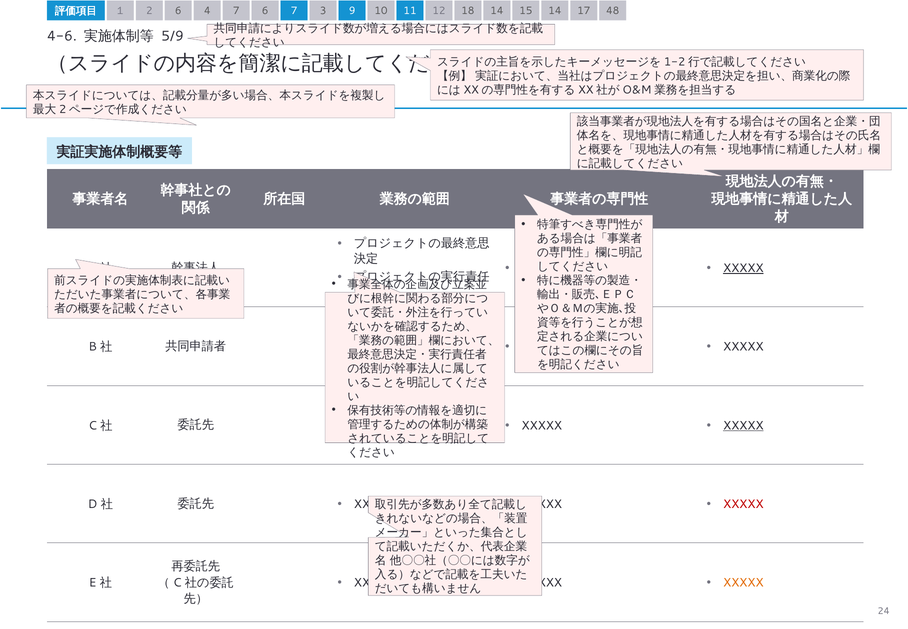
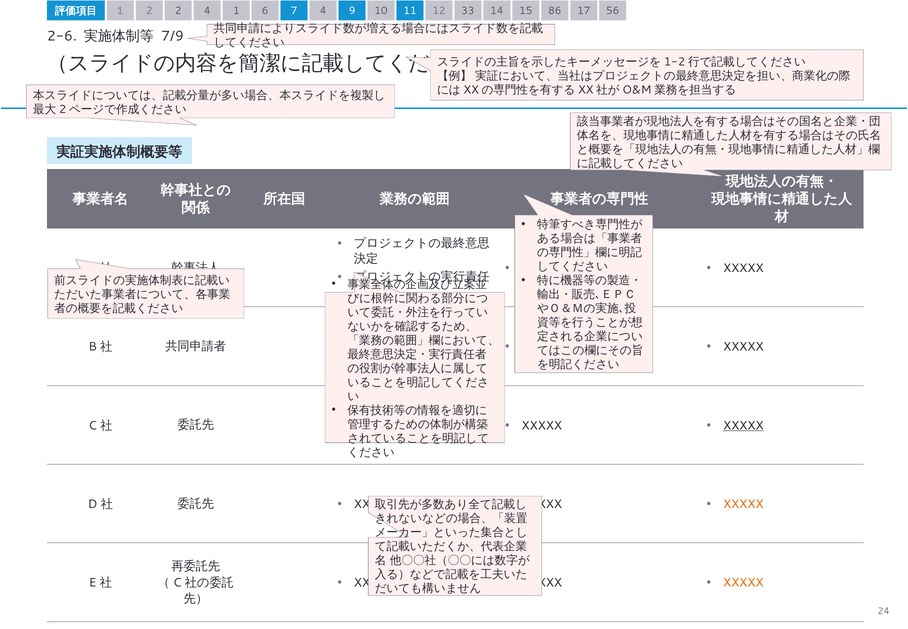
2 6: 6 -> 2
4 7: 7 -> 1
7 3: 3 -> 4
18: 18 -> 33
15 14: 14 -> 86
48: 48 -> 56
4-6: 4-6 -> 2-6
5/9: 5/9 -> 7/9
XXXXX at (743, 268) underline: present -> none
XXXXX at (743, 504) colour: red -> orange
